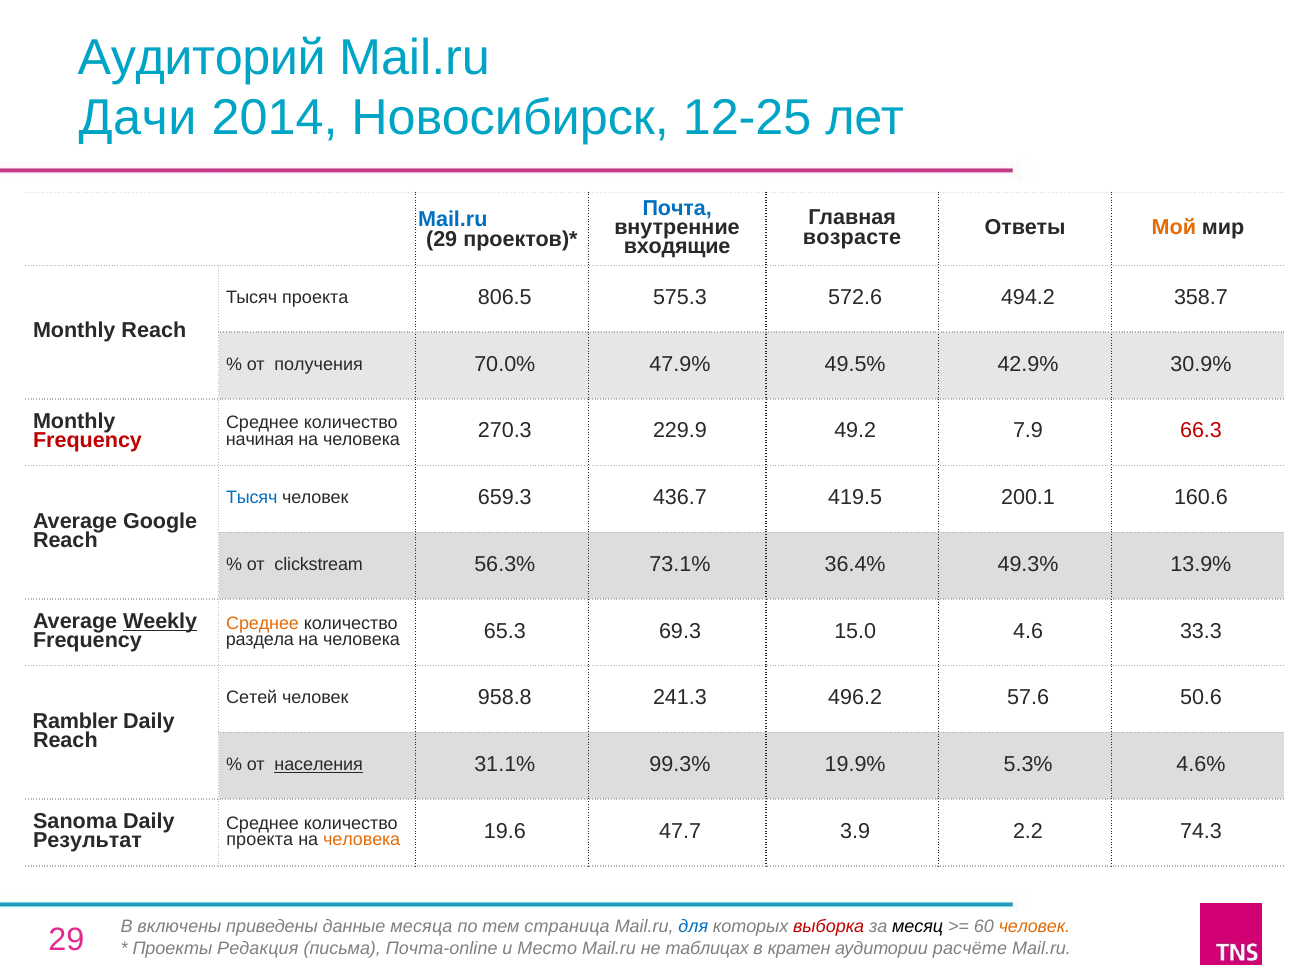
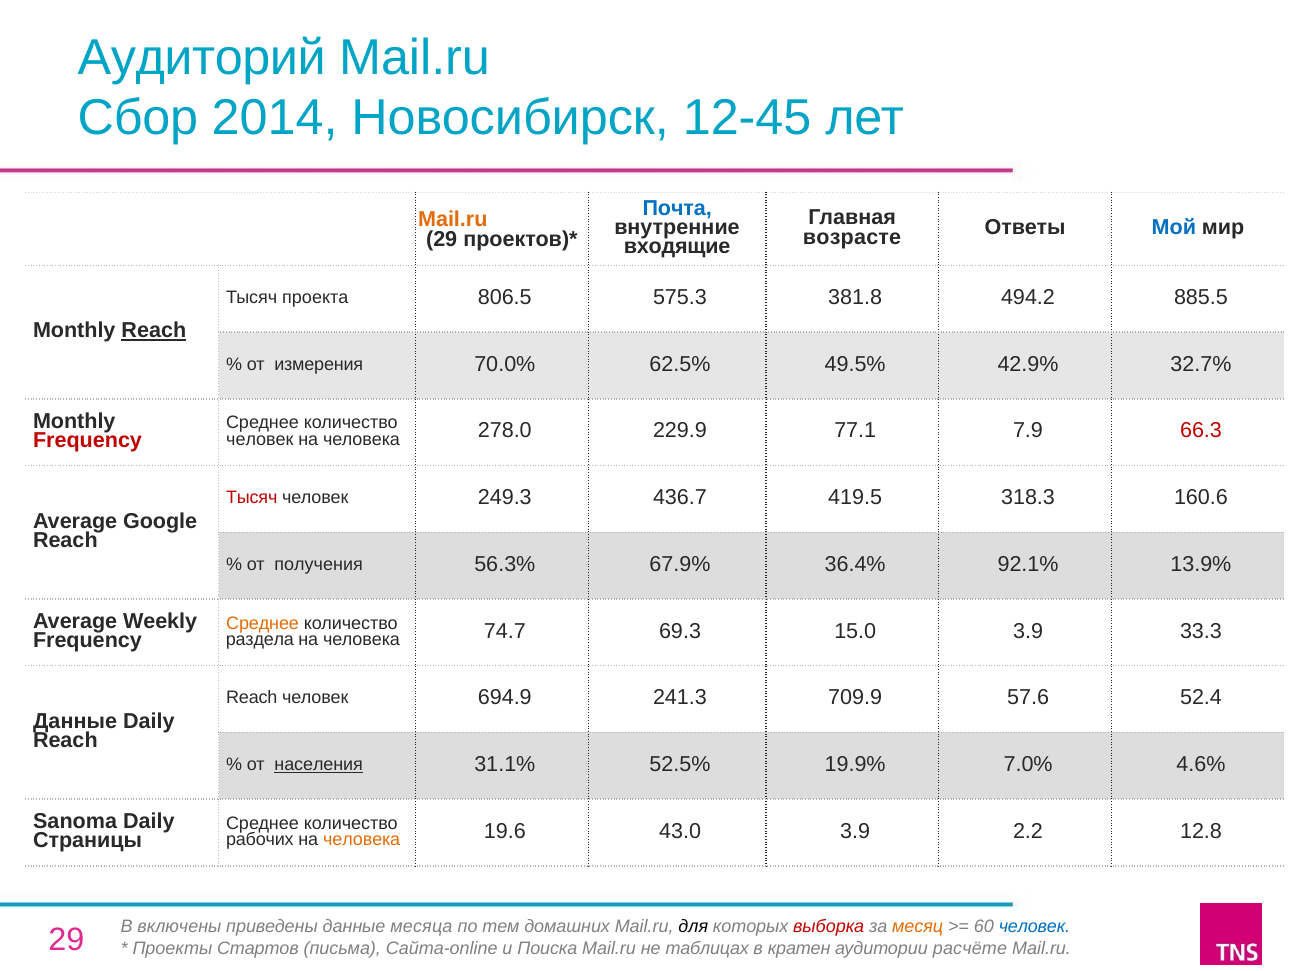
Дачи: Дачи -> Сбор
12-25: 12-25 -> 12-45
Mail.ru at (453, 220) colour: blue -> orange
Мой colour: orange -> blue
572.6: 572.6 -> 381.8
358.7: 358.7 -> 885.5
Reach at (154, 331) underline: none -> present
получения: получения -> измерения
47.9%: 47.9% -> 62.5%
30.9%: 30.9% -> 32.7%
начиная at (260, 439): начиная -> человек
270.3: 270.3 -> 278.0
49.2: 49.2 -> 77.1
Тысяч at (252, 498) colour: blue -> red
659.3: 659.3 -> 249.3
200.1: 200.1 -> 318.3
clickstream: clickstream -> получения
73.1%: 73.1% -> 67.9%
49.3%: 49.3% -> 92.1%
Weekly underline: present -> none
65.3: 65.3 -> 74.7
15.0 4.6: 4.6 -> 3.9
Сетей at (252, 698): Сетей -> Reach
958.8: 958.8 -> 694.9
496.2: 496.2 -> 709.9
50.6: 50.6 -> 52.4
Rambler at (75, 722): Rambler -> Данные
99.3%: 99.3% -> 52.5%
5.3%: 5.3% -> 7.0%
Результат: Результат -> Страницы
проекта at (260, 840): проекта -> рабочих
47.7: 47.7 -> 43.0
74.3: 74.3 -> 12.8
страница: страница -> домашних
для colour: blue -> black
месяц colour: black -> orange
человек at (1034, 927) colour: orange -> blue
Редакция: Редакция -> Стартов
Почта-online: Почта-online -> Сайта-online
Место: Место -> Поиска
